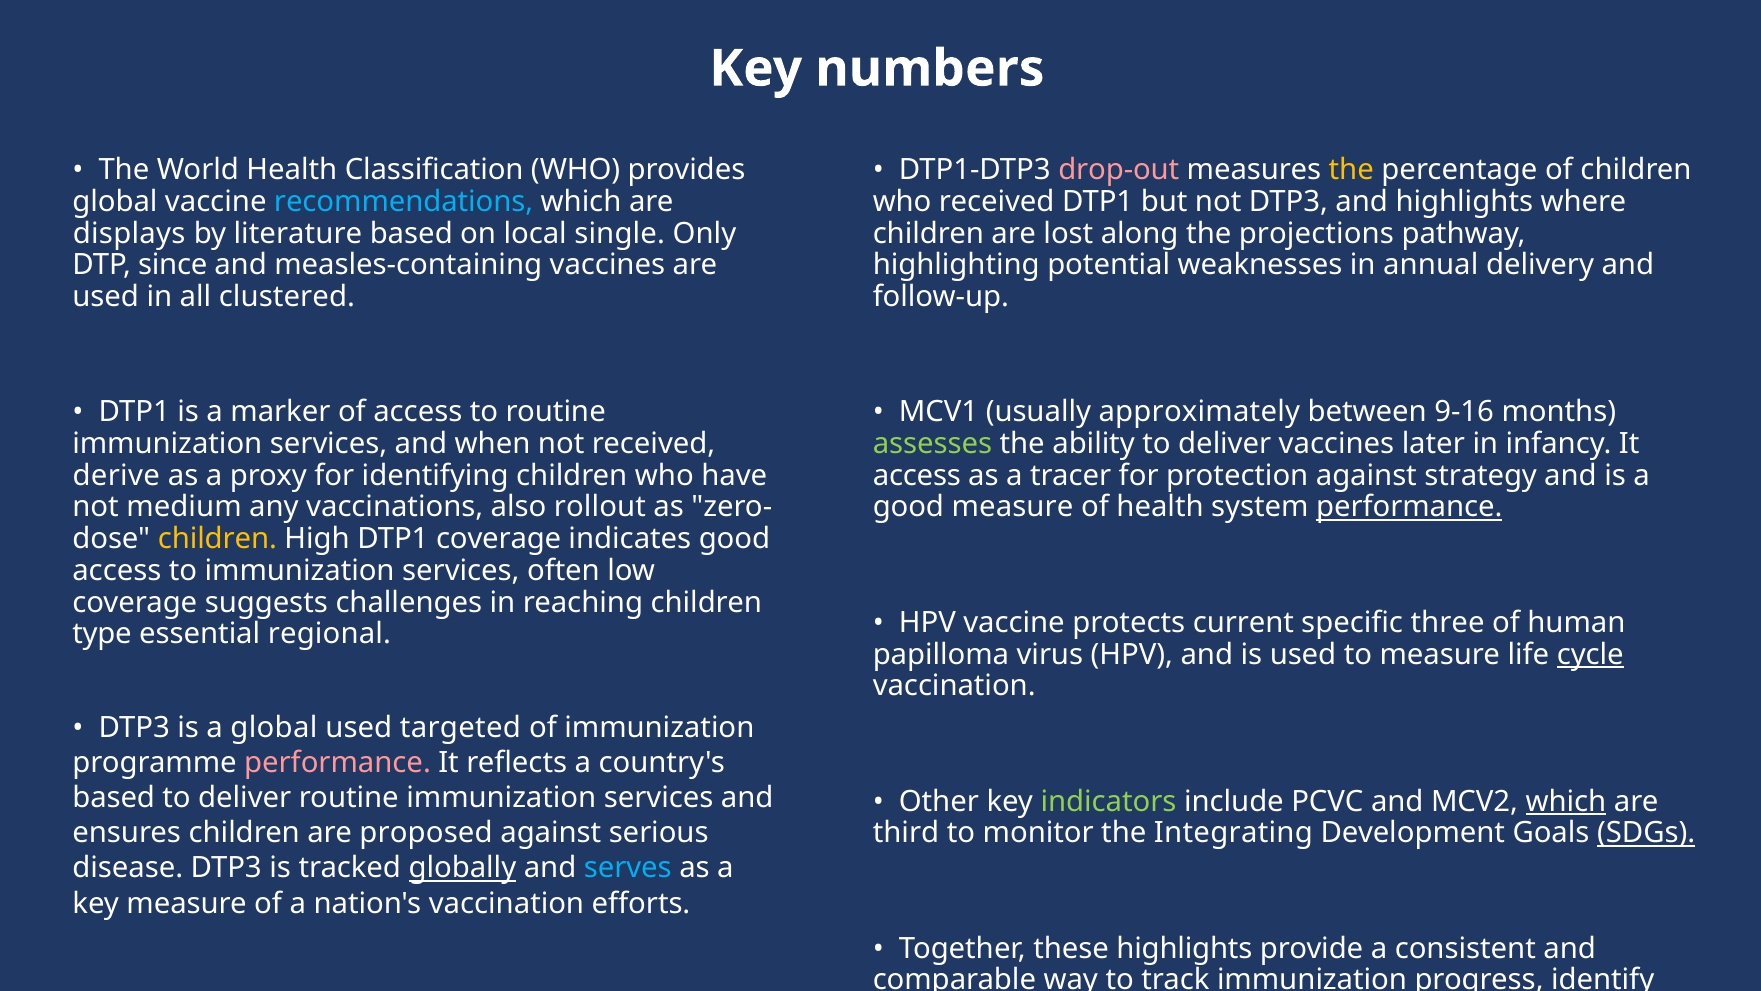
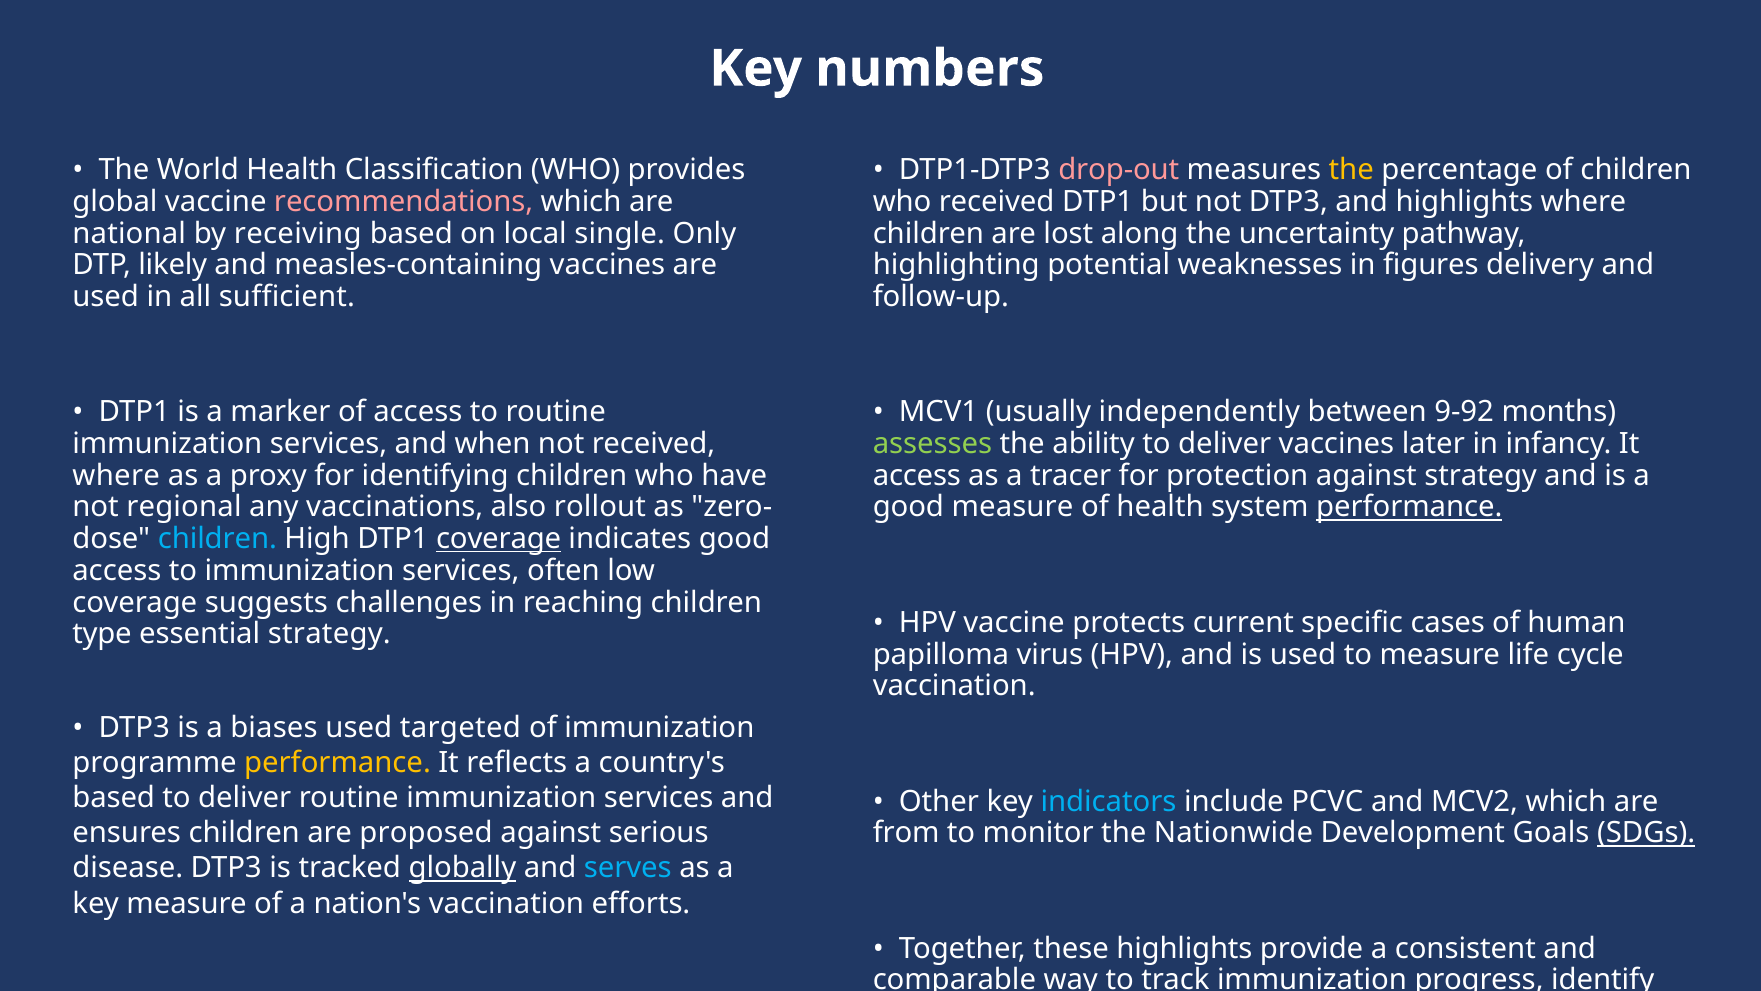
recommendations colour: light blue -> pink
displays: displays -> national
literature: literature -> receiving
projections: projections -> uncertainty
since: since -> likely
annual: annual -> figures
clustered: clustered -> sufficient
approximately: approximately -> independently
9-16: 9-16 -> 9-92
derive at (116, 475): derive -> where
medium: medium -> regional
children at (217, 539) colour: yellow -> light blue
coverage at (499, 539) underline: none -> present
three: three -> cases
essential regional: regional -> strategy
cycle underline: present -> none
a global: global -> biases
performance at (338, 762) colour: pink -> yellow
indicators colour: light green -> light blue
which at (1566, 801) underline: present -> none
third: third -> from
Integrating: Integrating -> Nationwide
